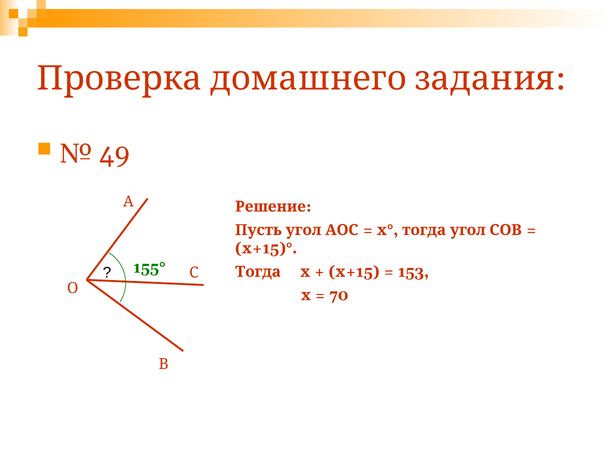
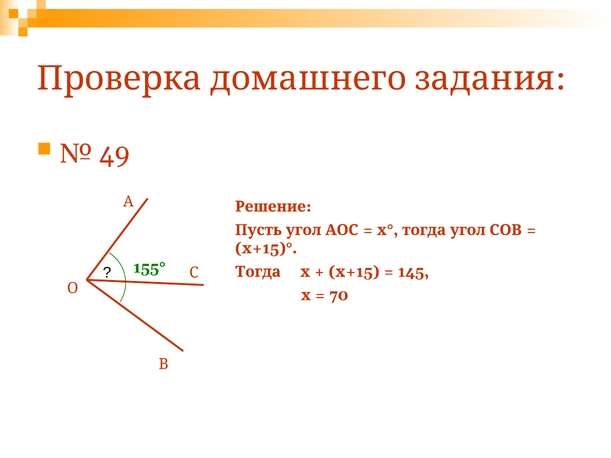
153: 153 -> 145
